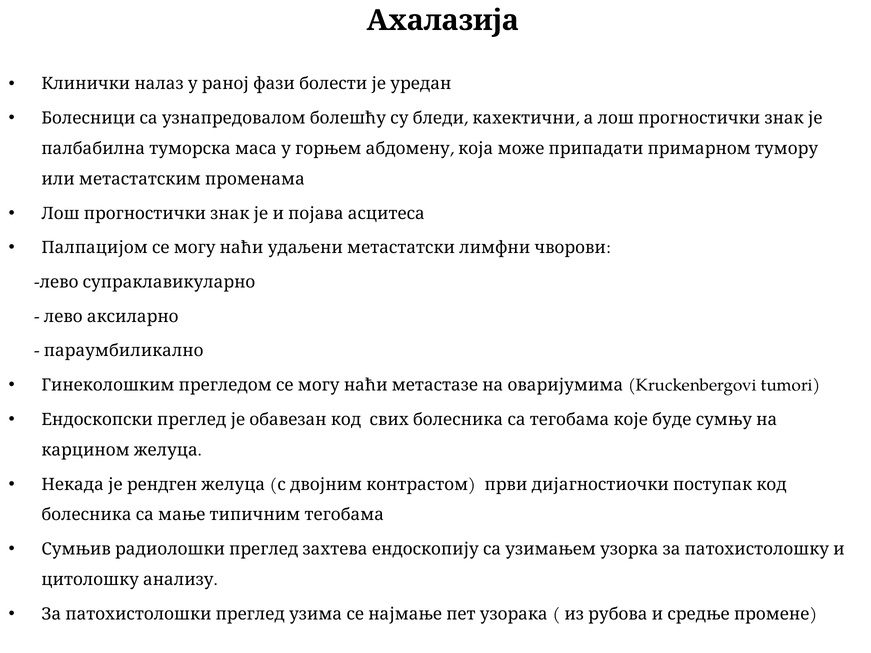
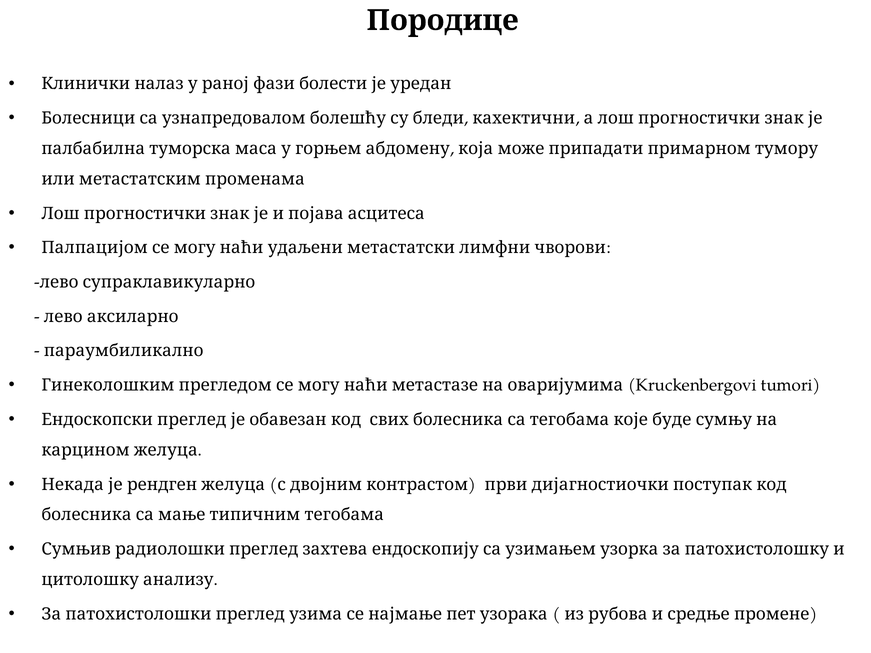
Ахалазија: Ахалазија -> Породице
